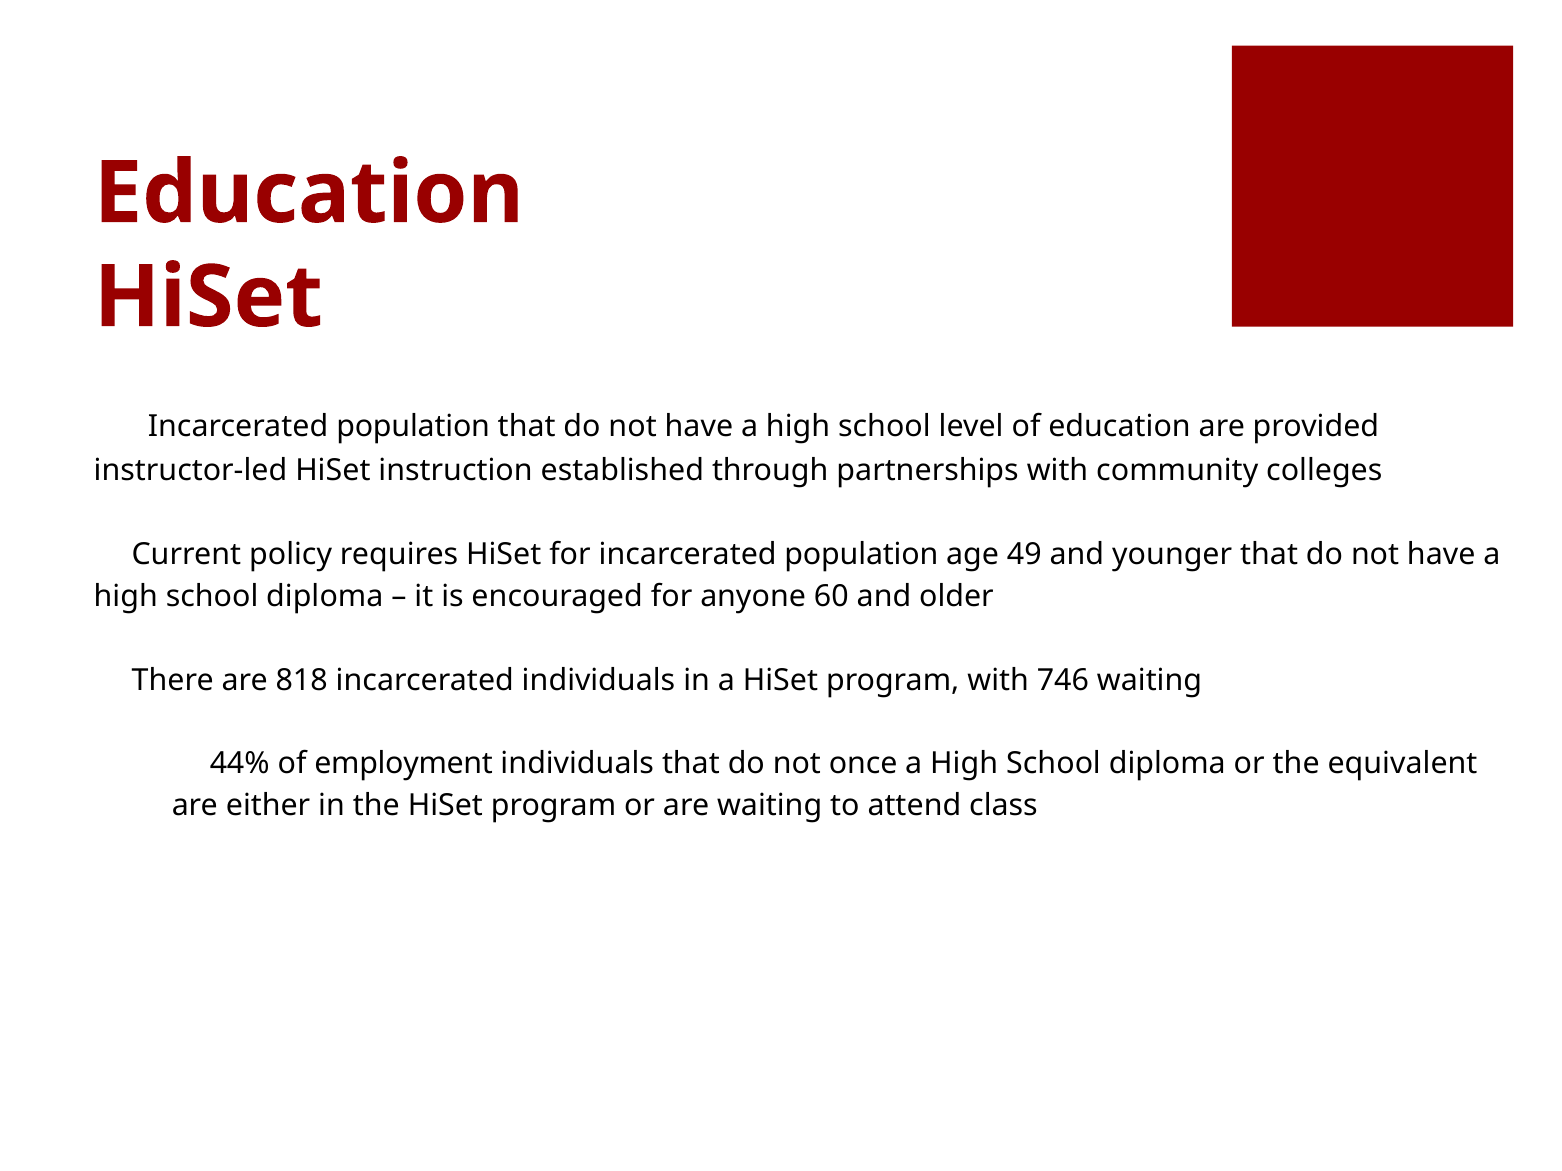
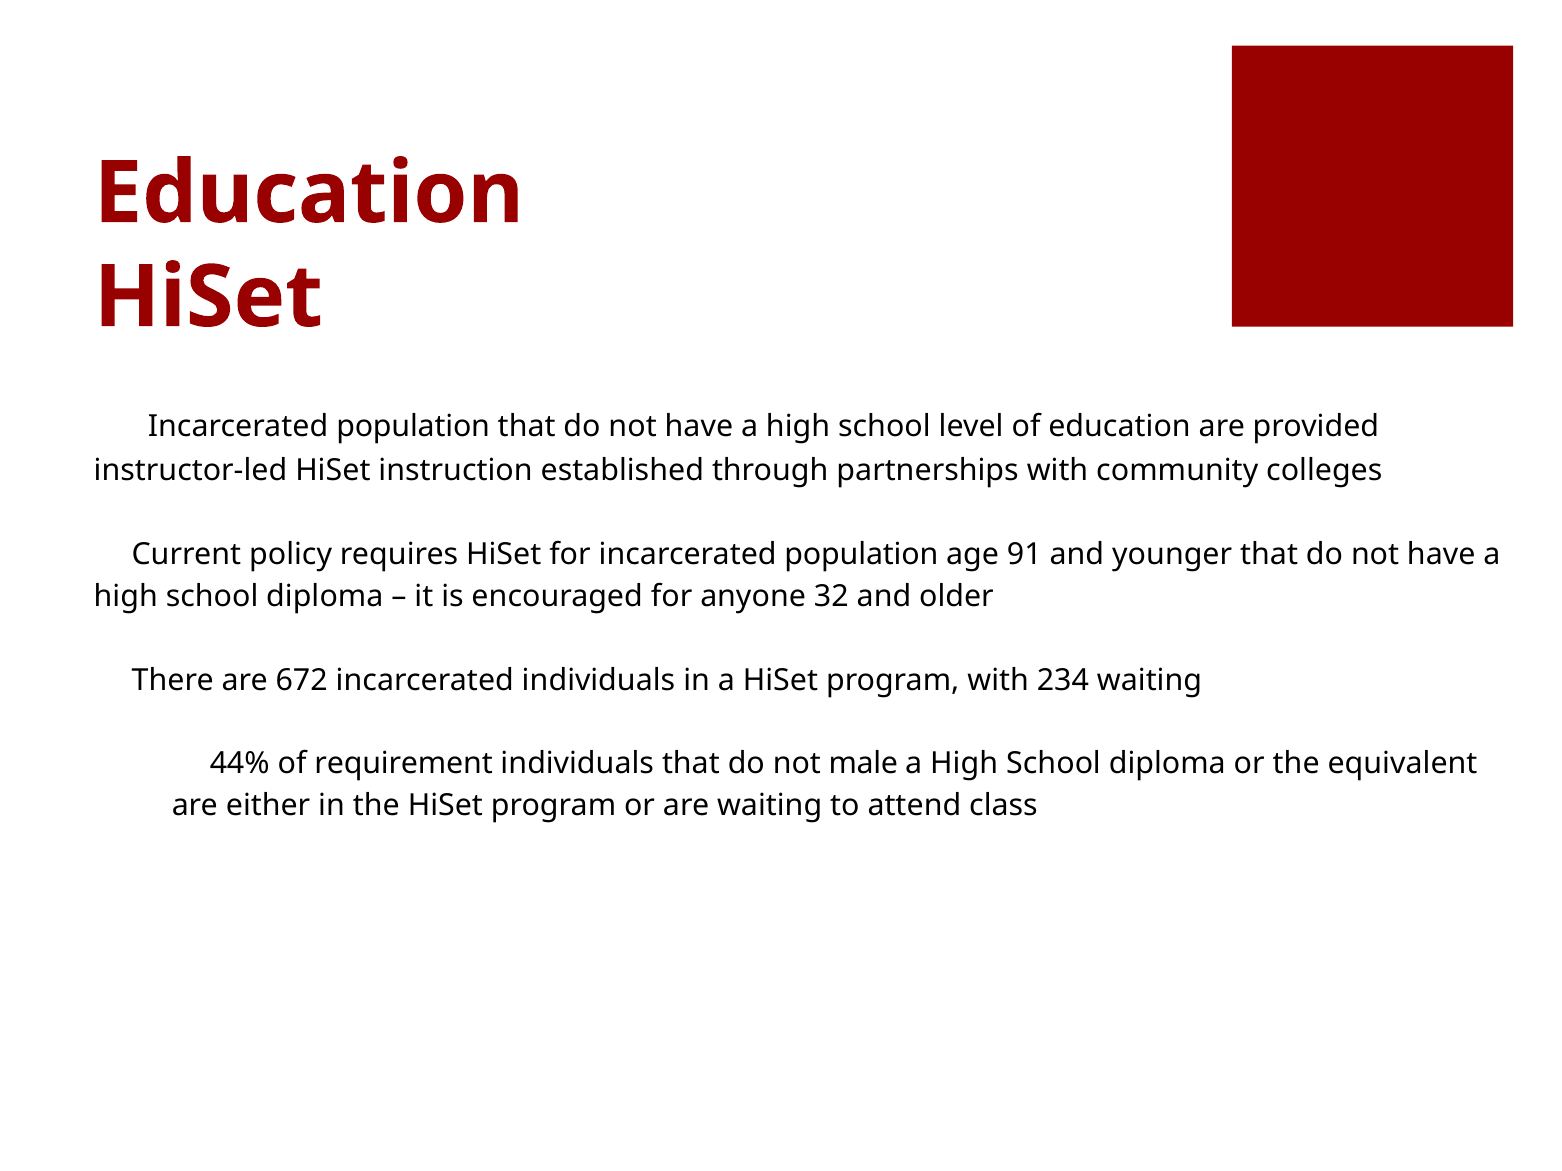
49: 49 -> 91
60: 60 -> 32
818: 818 -> 672
746: 746 -> 234
employment: employment -> requirement
once: once -> male
